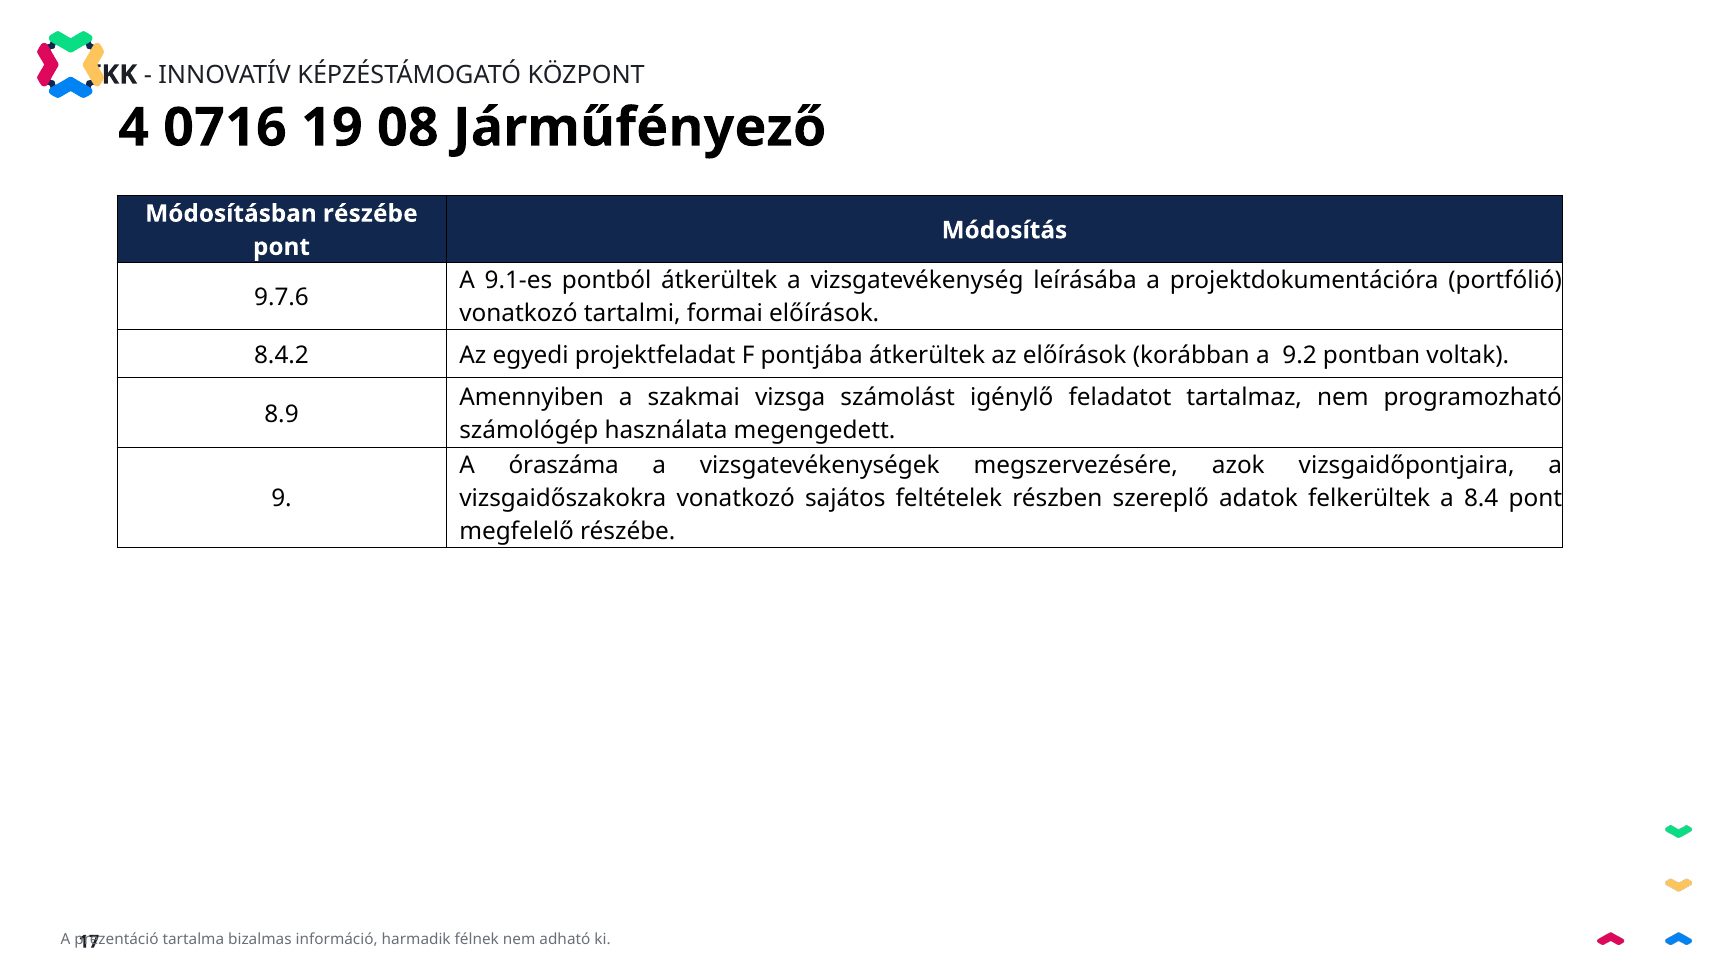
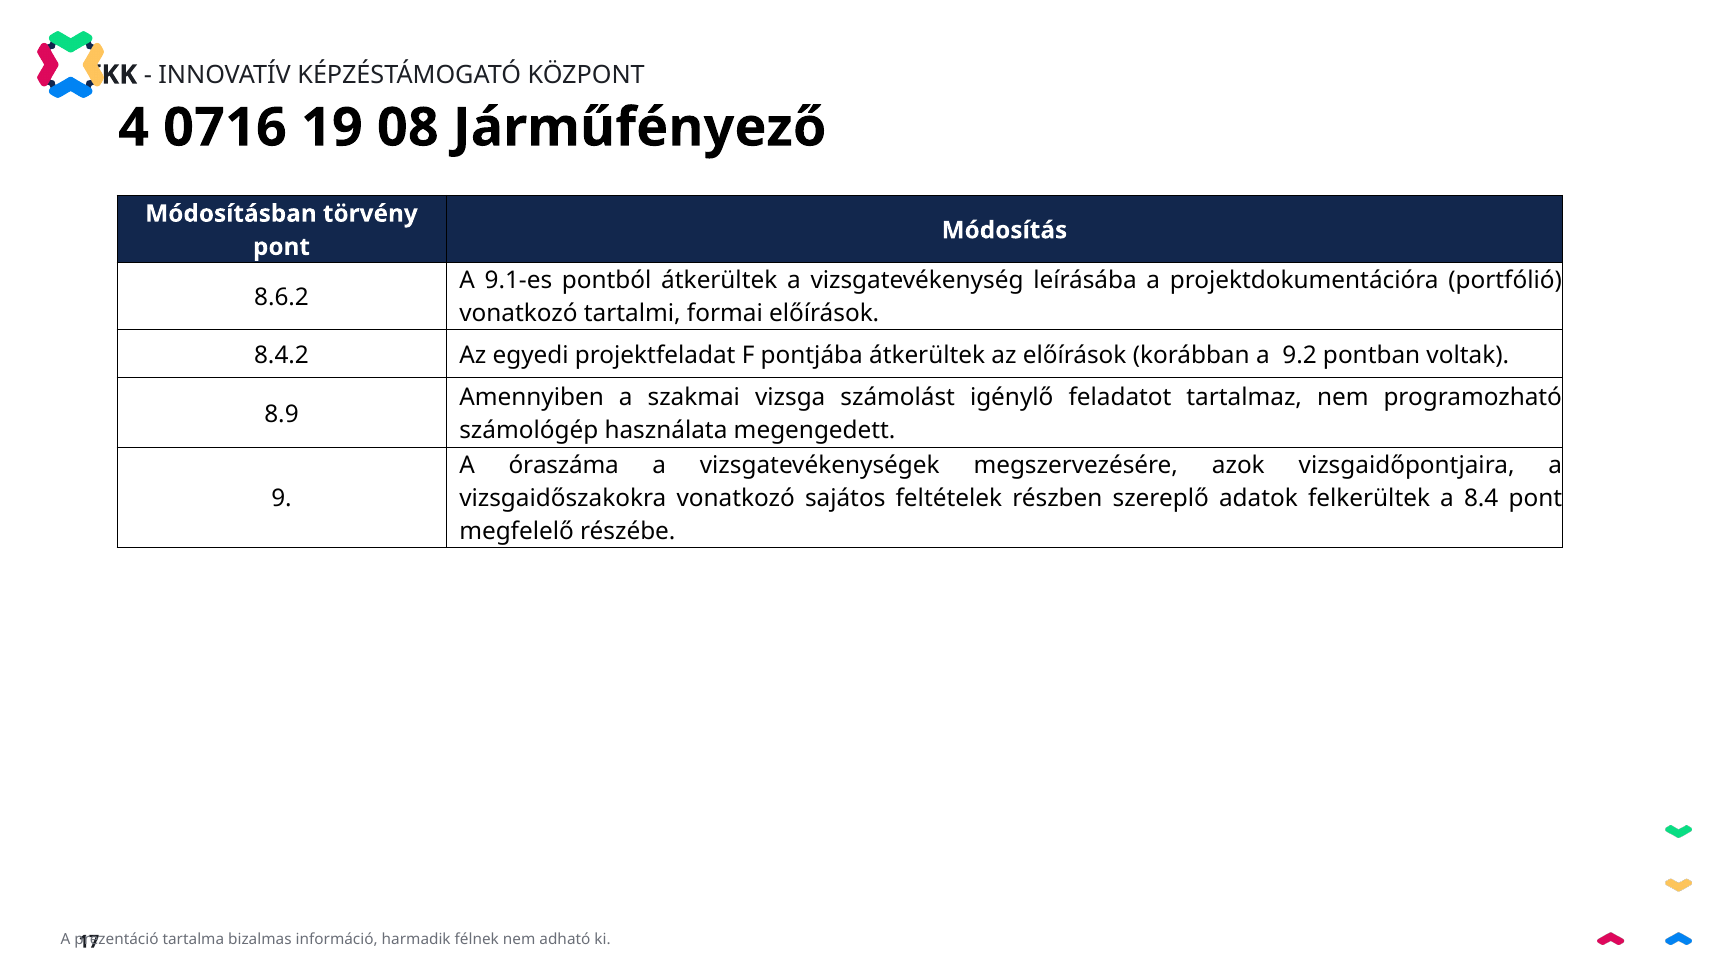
Módosításban részébe: részébe -> törvény
9.7.6: 9.7.6 -> 8.6.2
